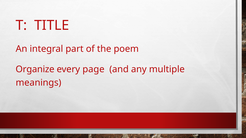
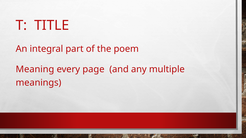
Organize: Organize -> Meaning
